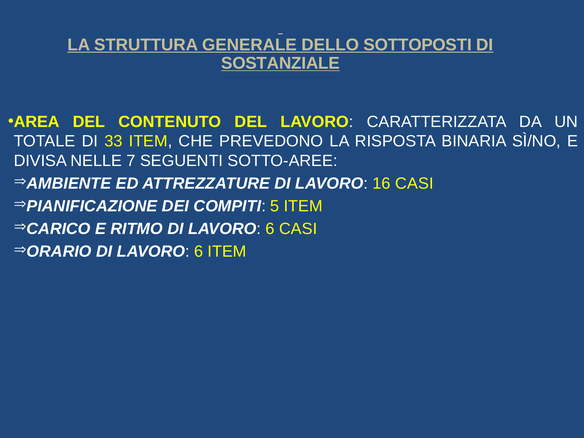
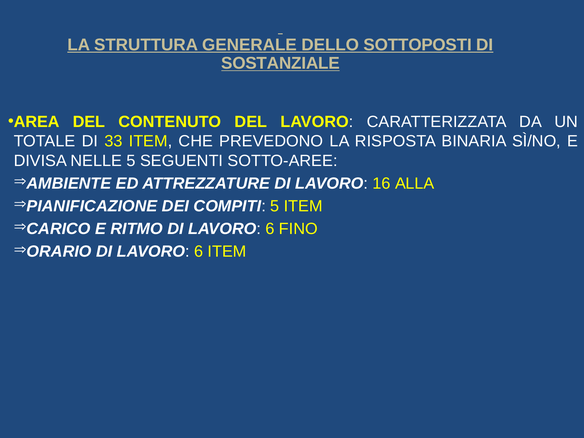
NELLE 7: 7 -> 5
16 CASI: CASI -> ALLA
6 CASI: CASI -> FINO
